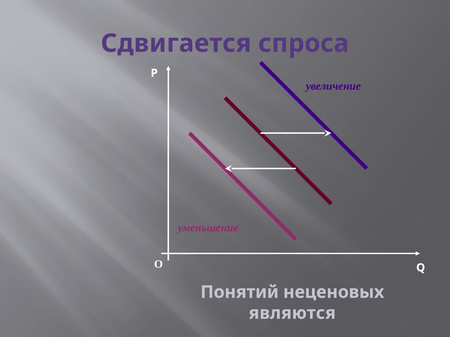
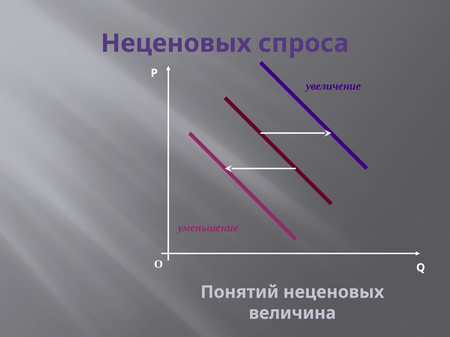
Сдвигается at (176, 43): Сдвигается -> Неценовых
являются: являются -> величина
